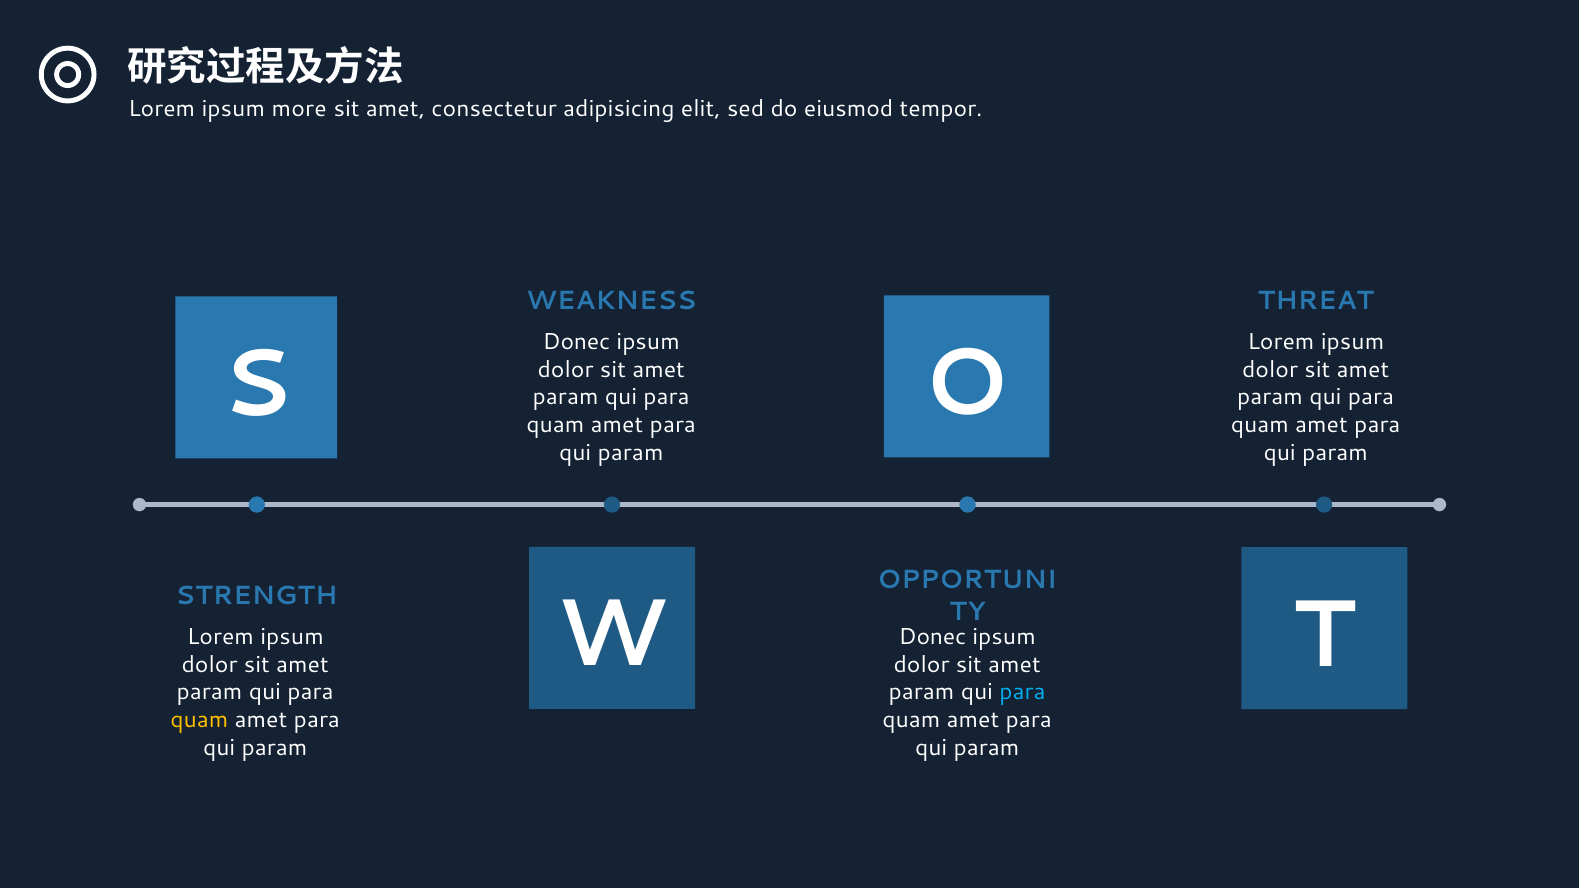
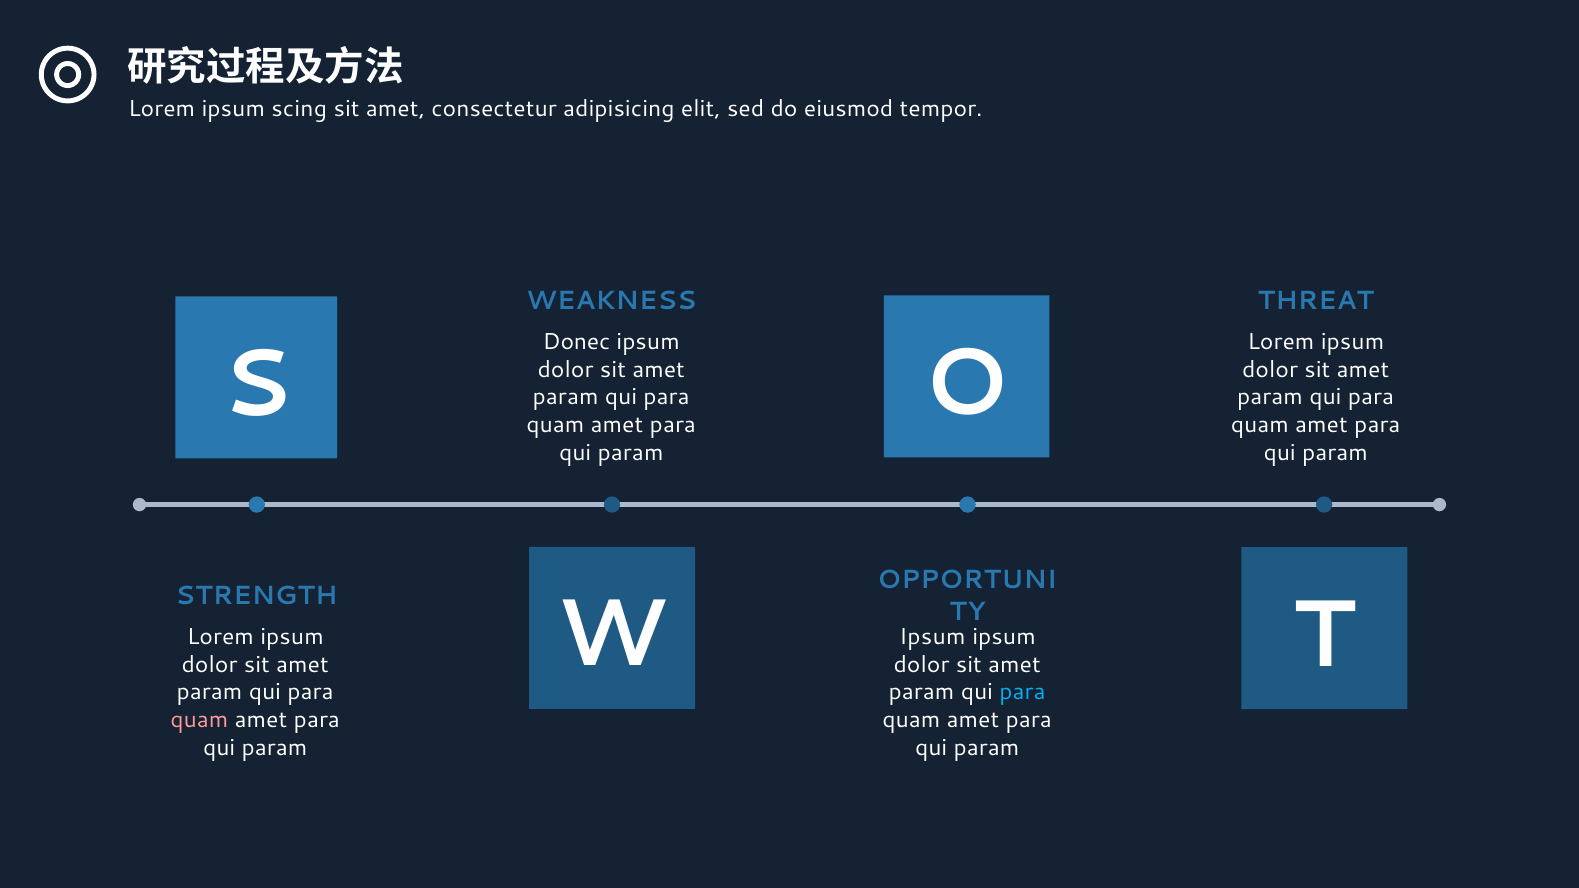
more: more -> scing
Donec at (932, 637): Donec -> Ipsum
quam at (199, 720) colour: yellow -> pink
